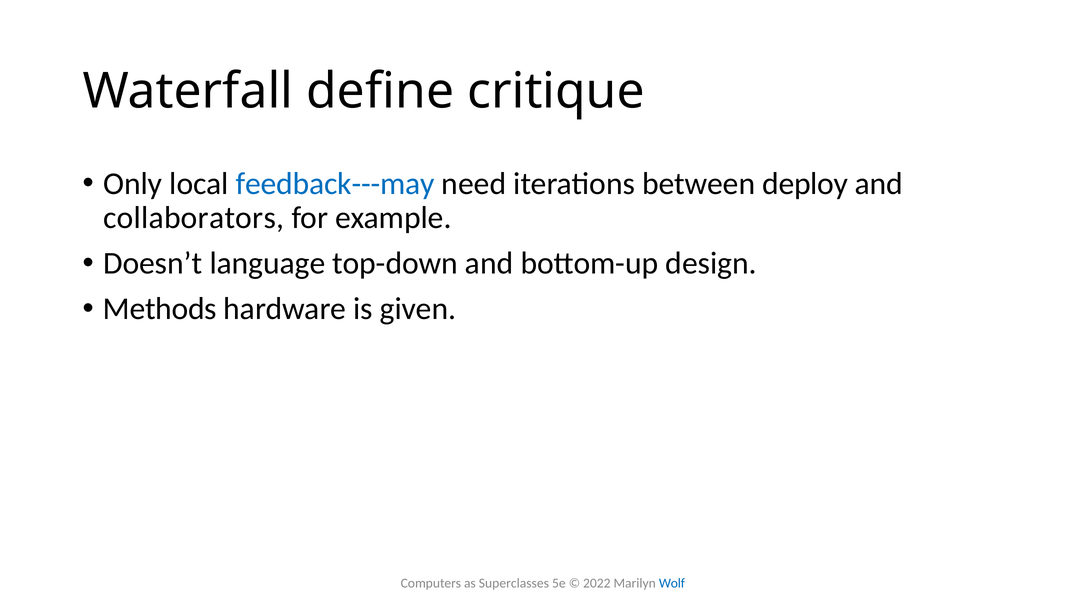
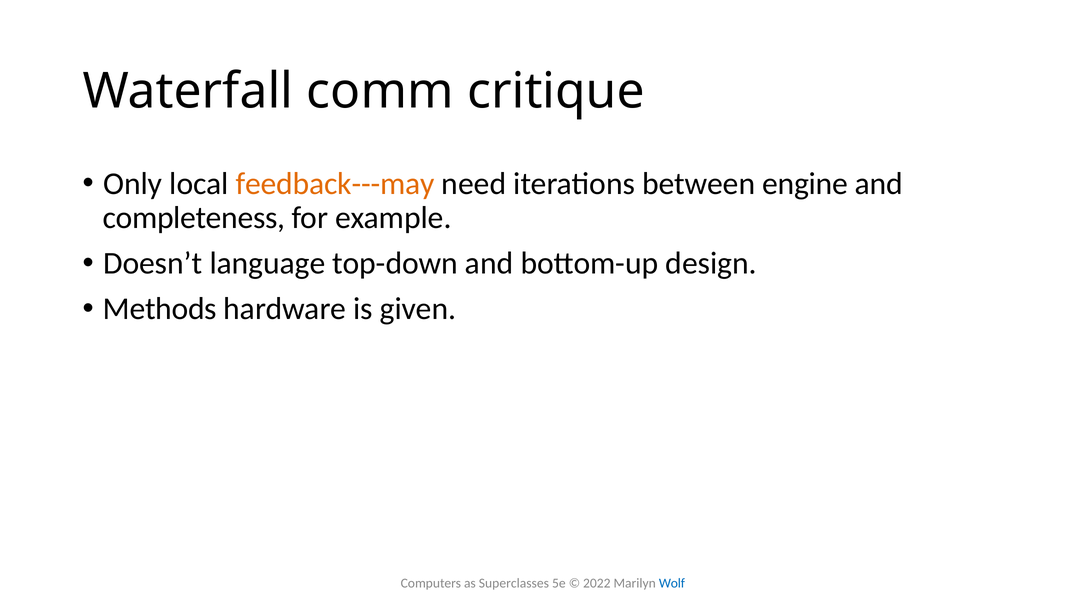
define: define -> comm
feedback---may colour: blue -> orange
deploy: deploy -> engine
collaborators: collaborators -> completeness
